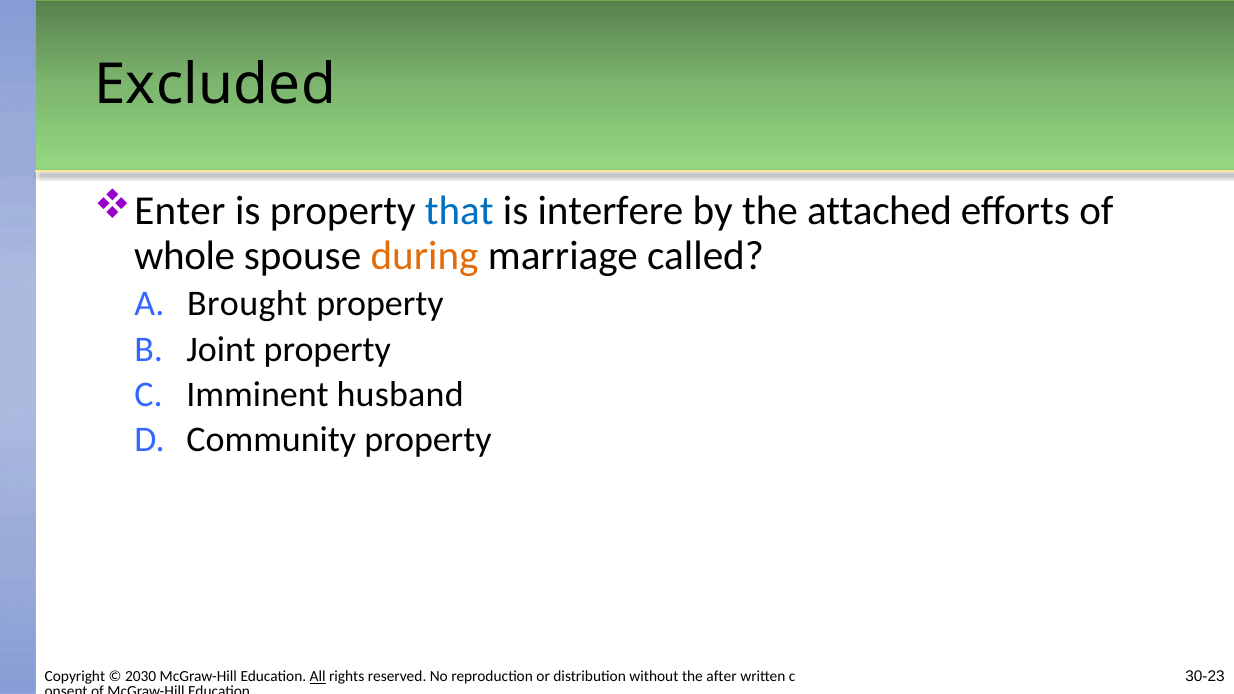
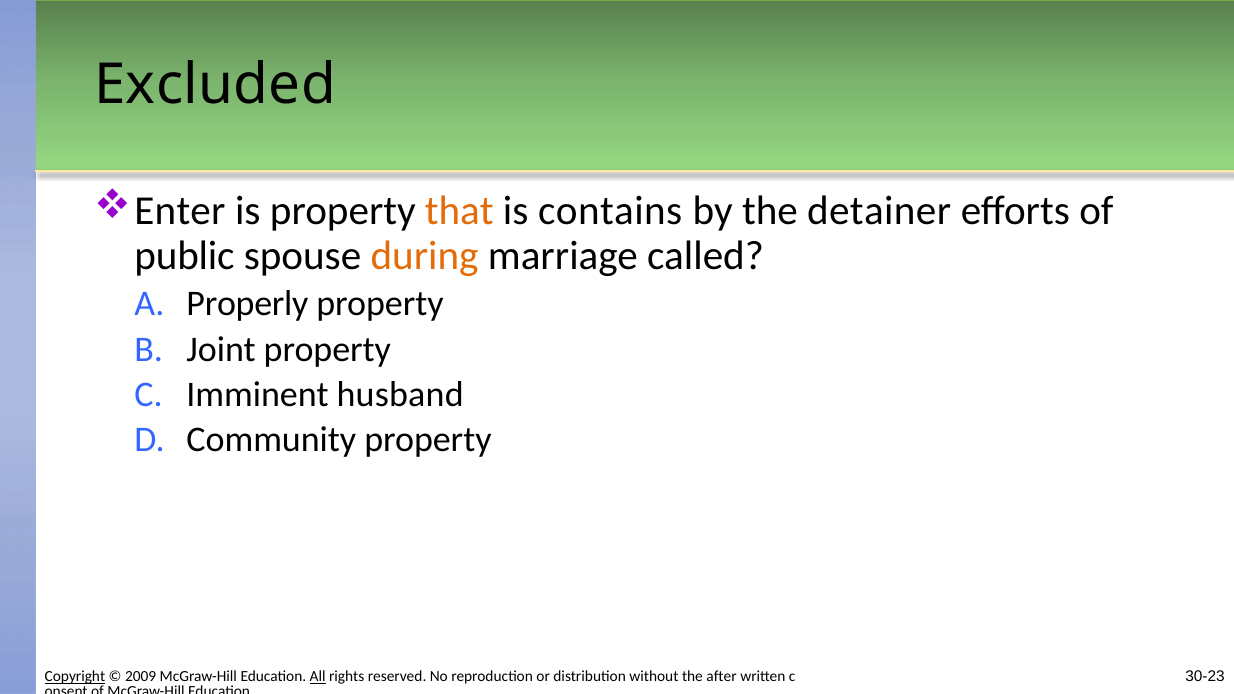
that colour: blue -> orange
interfere: interfere -> contains
attached: attached -> detainer
whole: whole -> public
Brought: Brought -> Properly
Copyright underline: none -> present
2030: 2030 -> 2009
